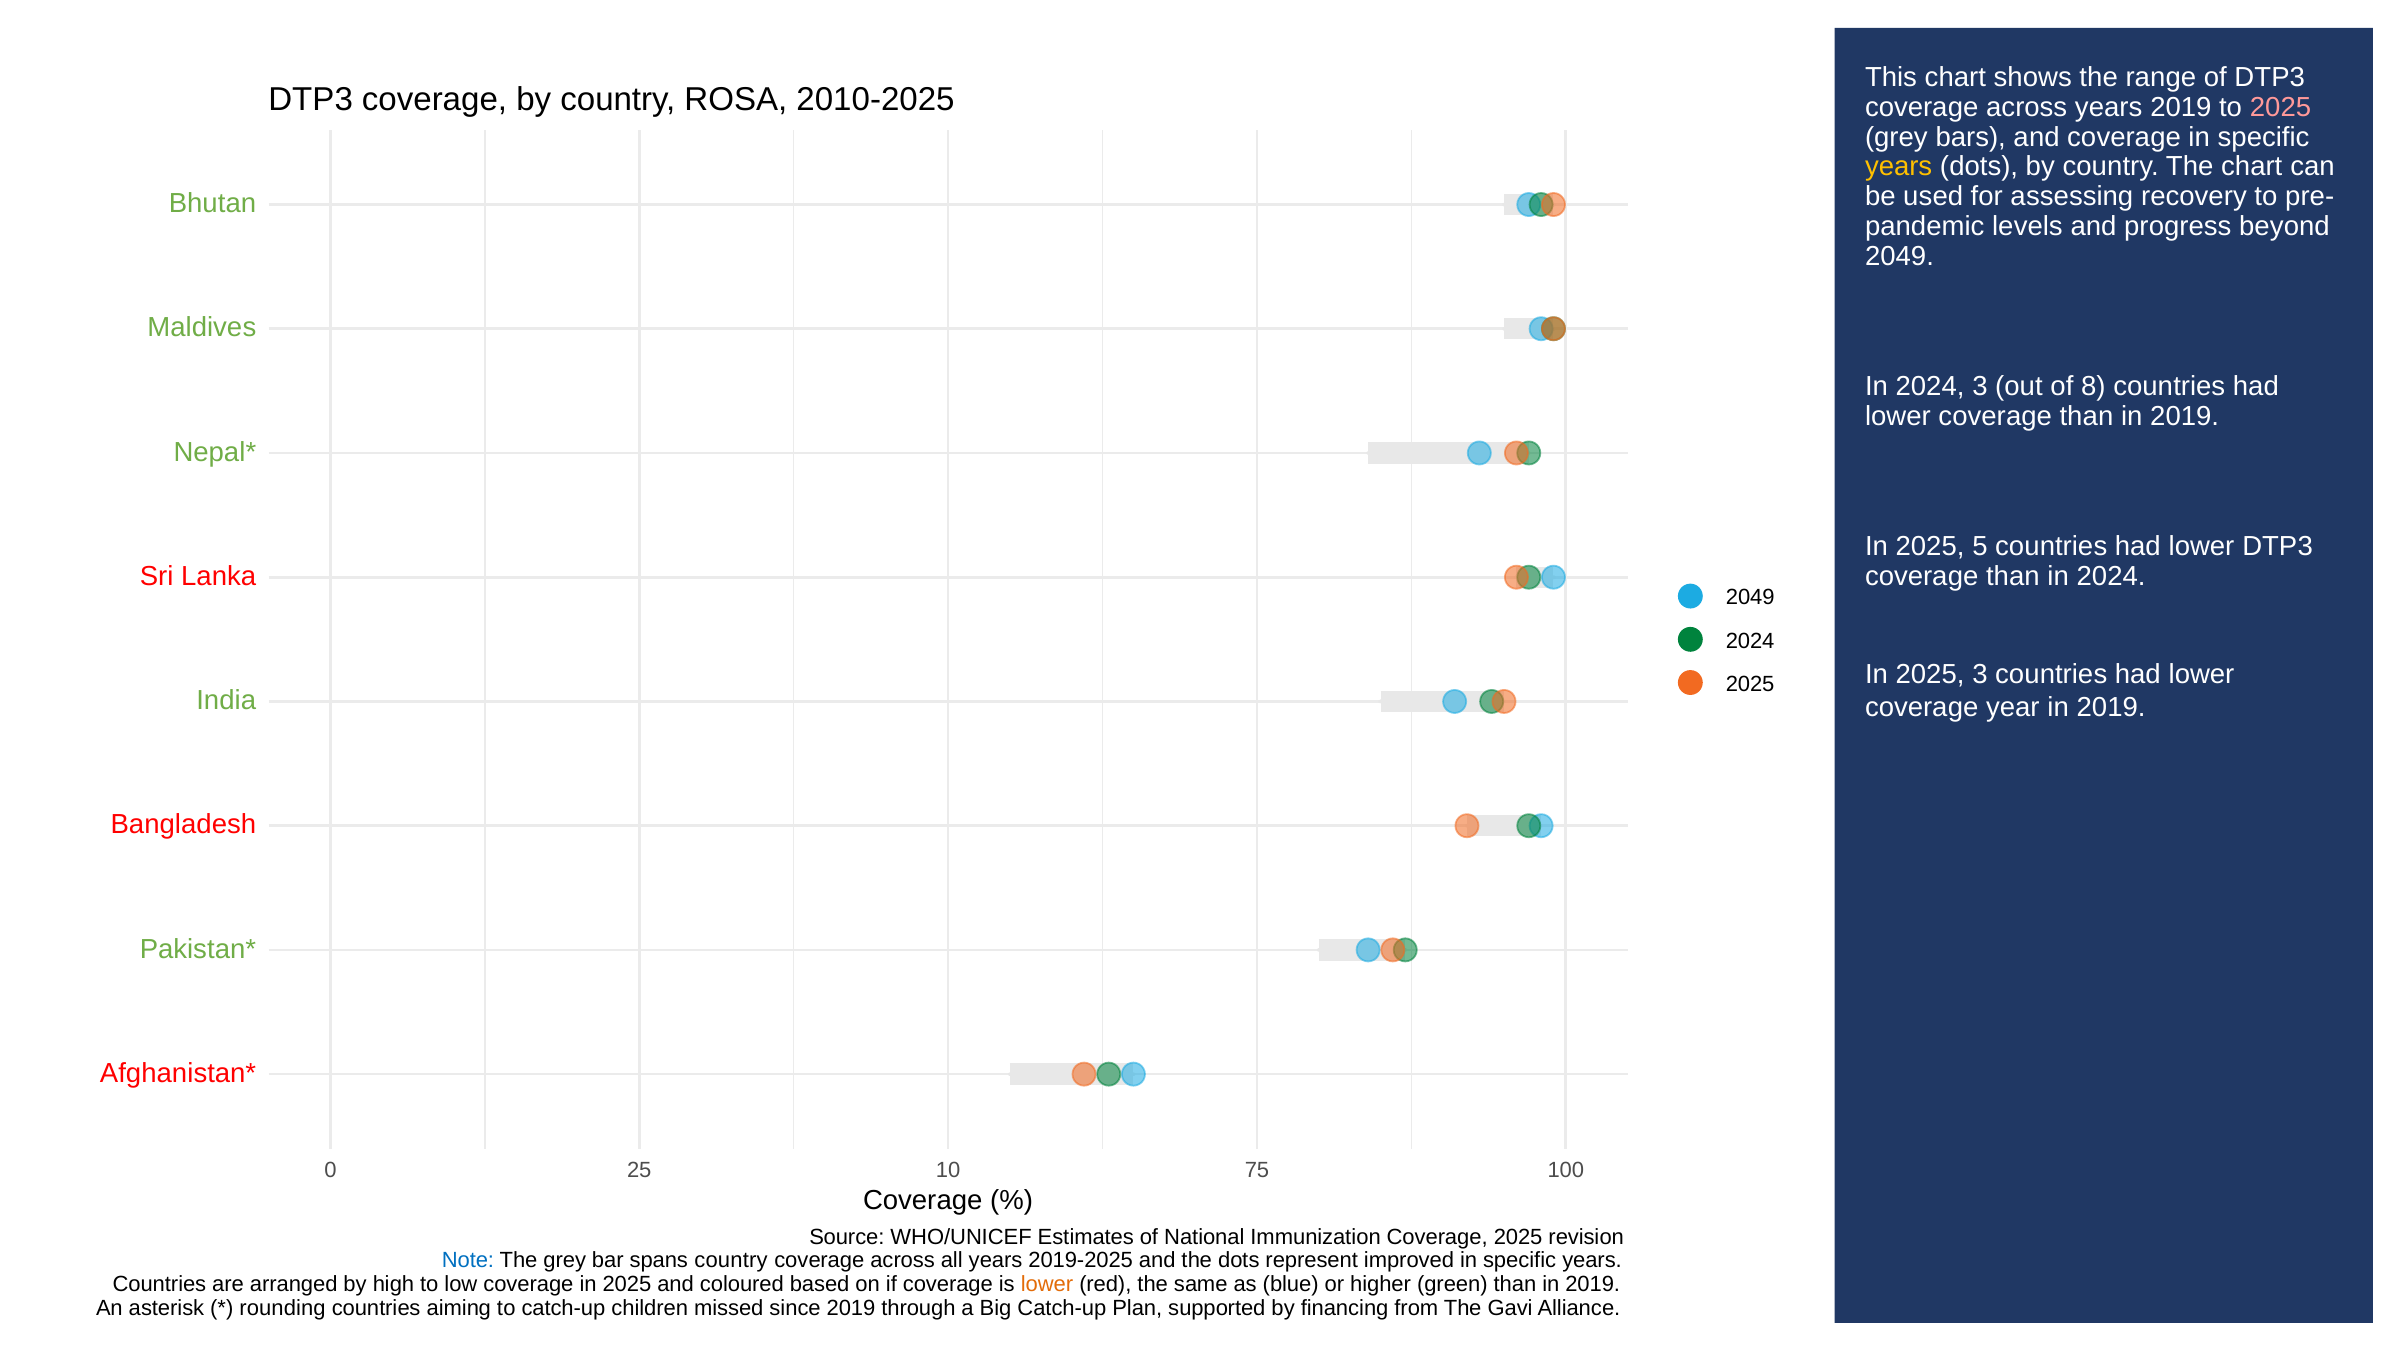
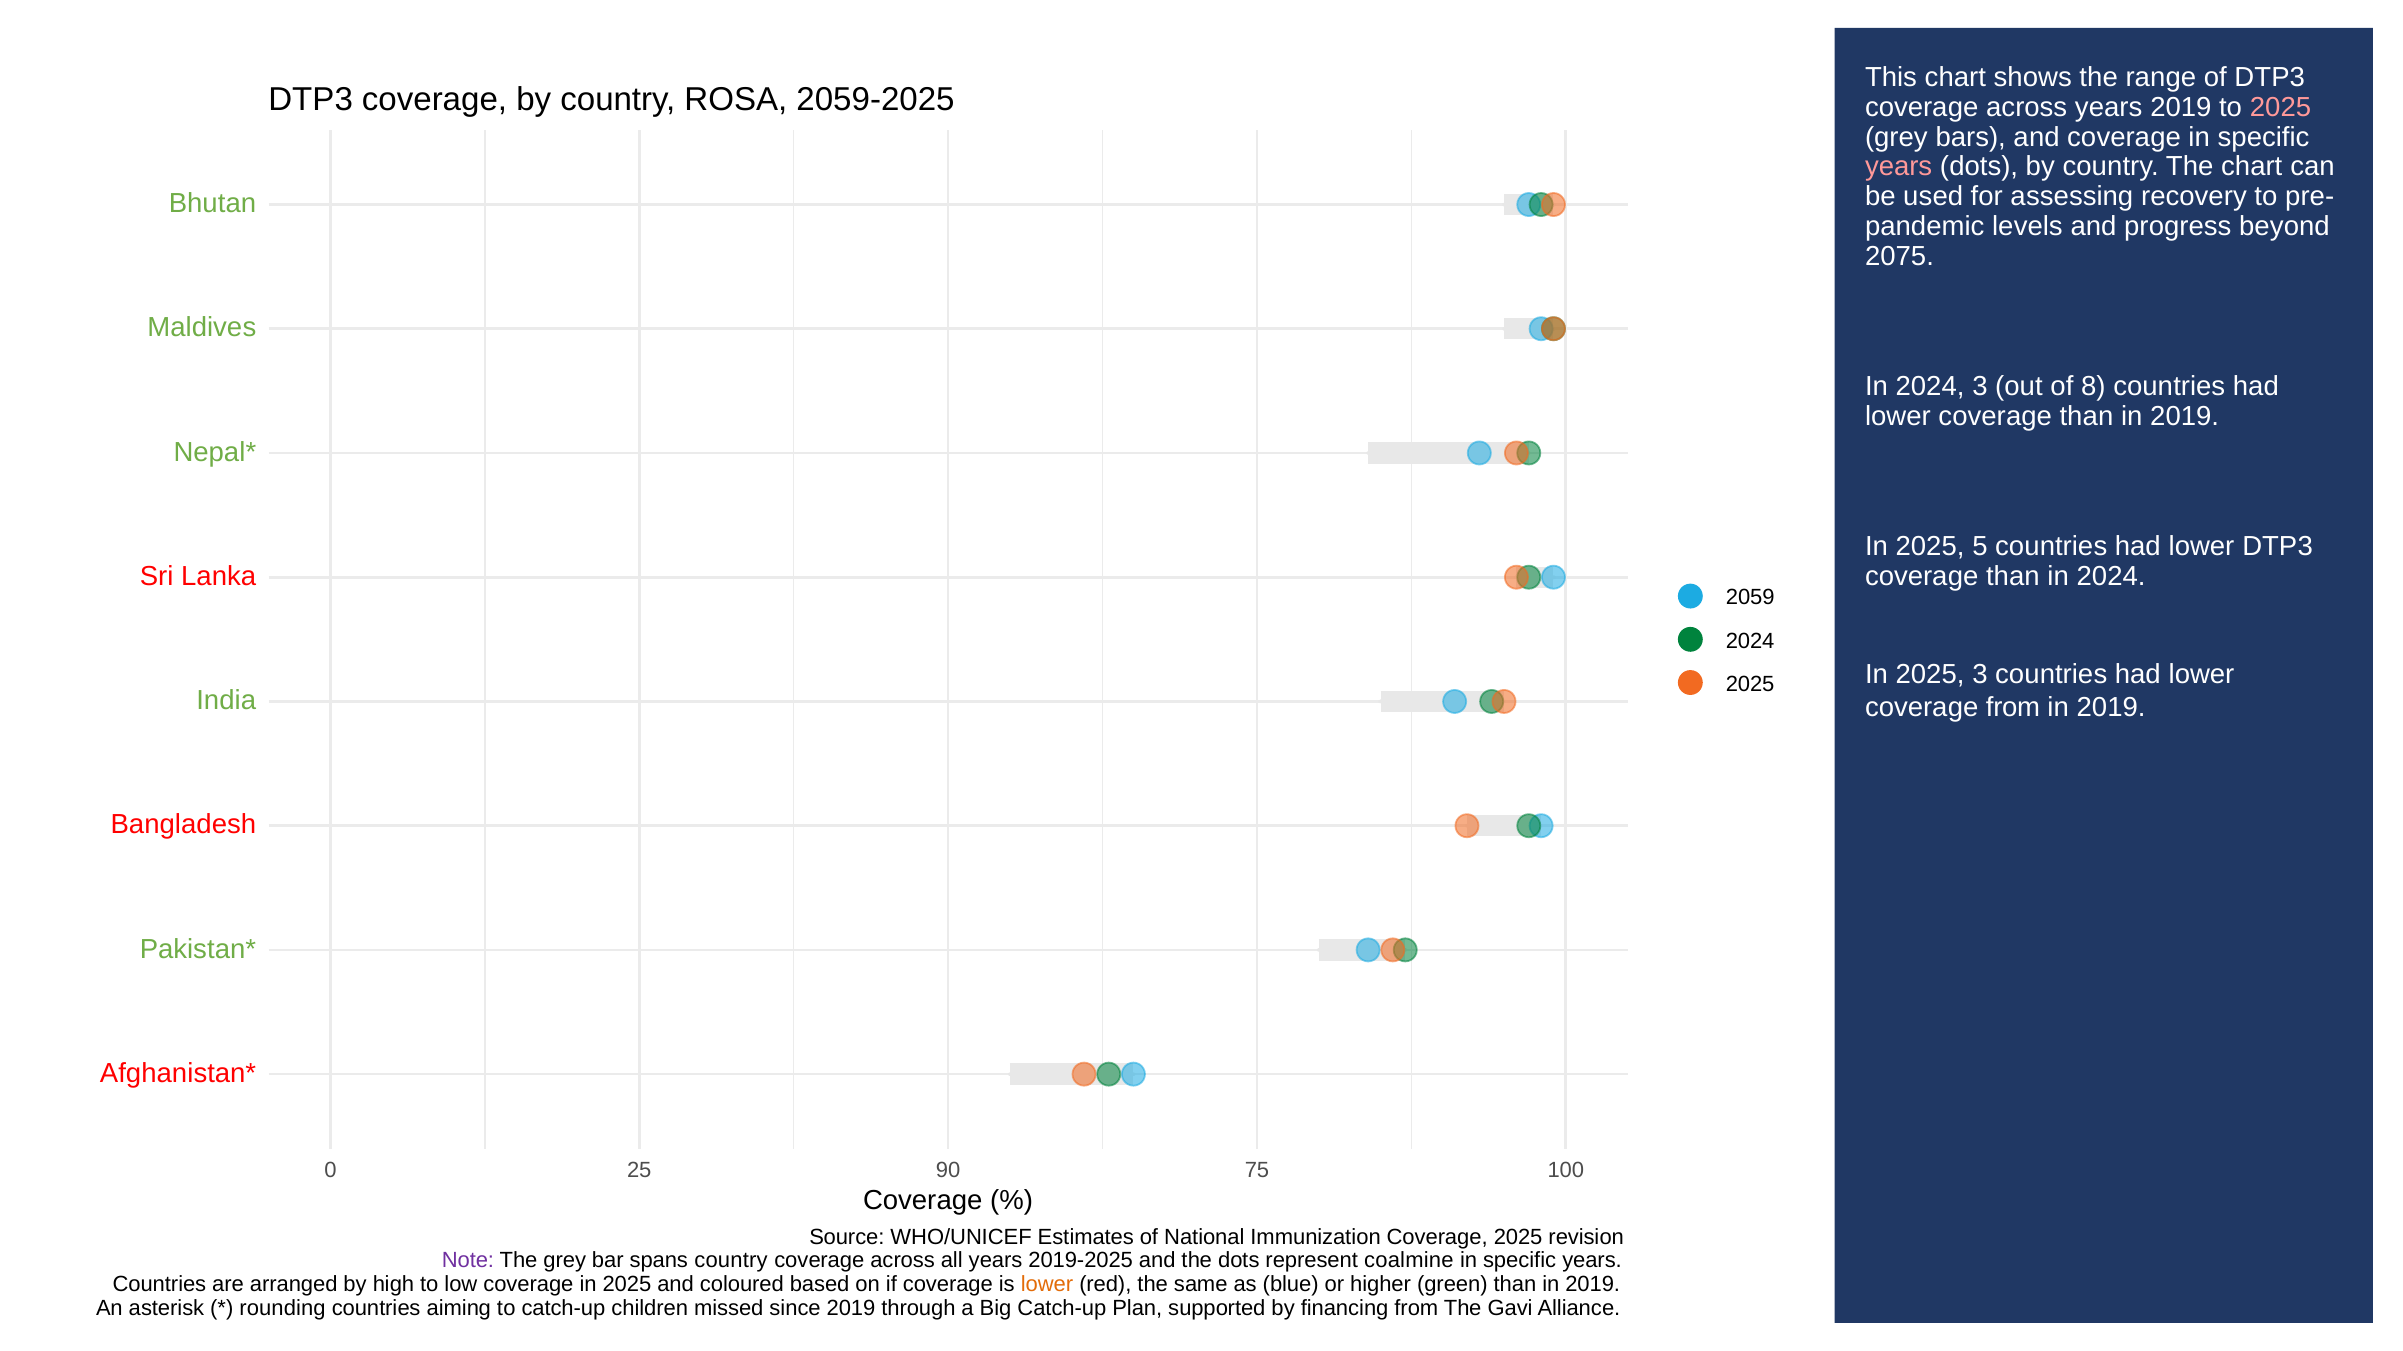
2010-2025: 2010-2025 -> 2059-2025
years at (1899, 167) colour: yellow -> pink
2049 at (1899, 256): 2049 -> 2075
2049 at (1750, 598): 2049 -> 2059
coverage year: year -> from
10: 10 -> 90
Note colour: blue -> purple
improved: improved -> coalmine
